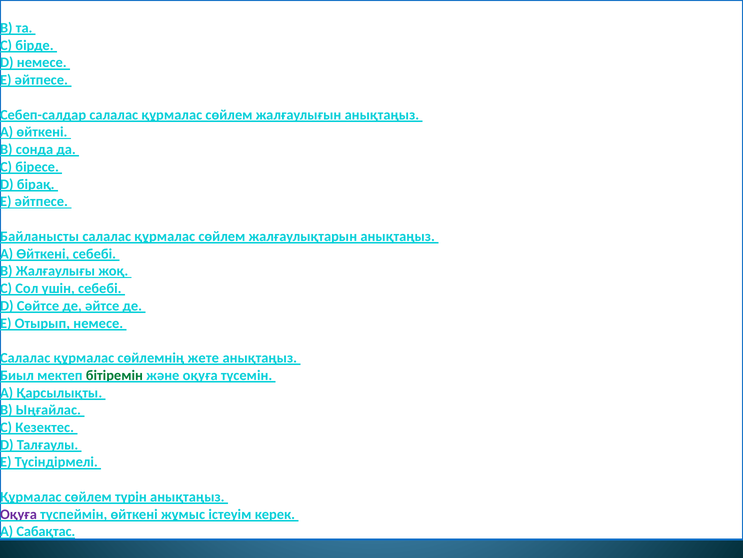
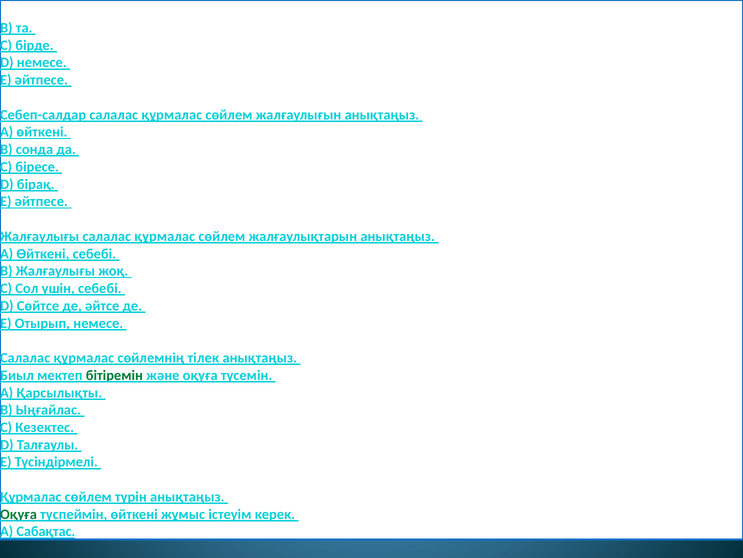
Байланысты at (40, 236): Байланысты -> Жалғаулығы
жете: жете -> тілек
Оқуға at (18, 514) colour: purple -> green
